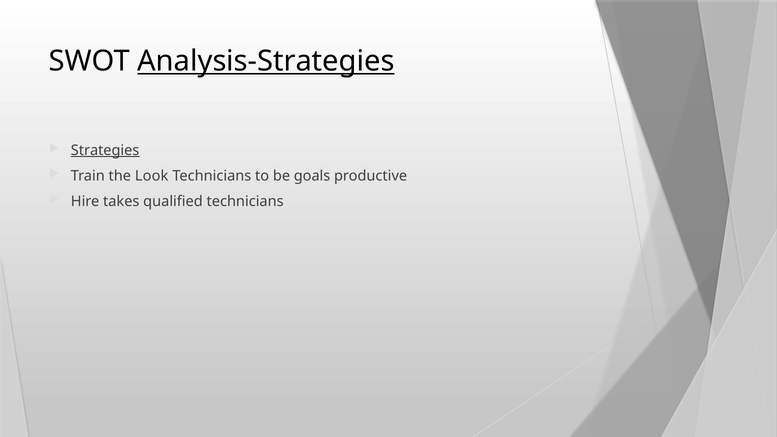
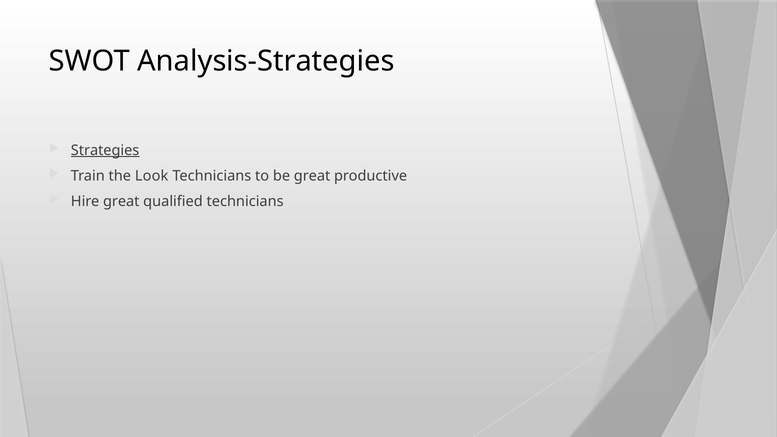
Analysis-Strategies underline: present -> none
be goals: goals -> great
Hire takes: takes -> great
